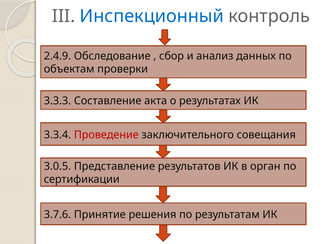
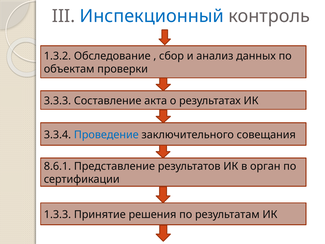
2.4.9: 2.4.9 -> 1.3.2
Проведение colour: red -> blue
3.0.5: 3.0.5 -> 8.6.1
3.7.6: 3.7.6 -> 1.3.3
